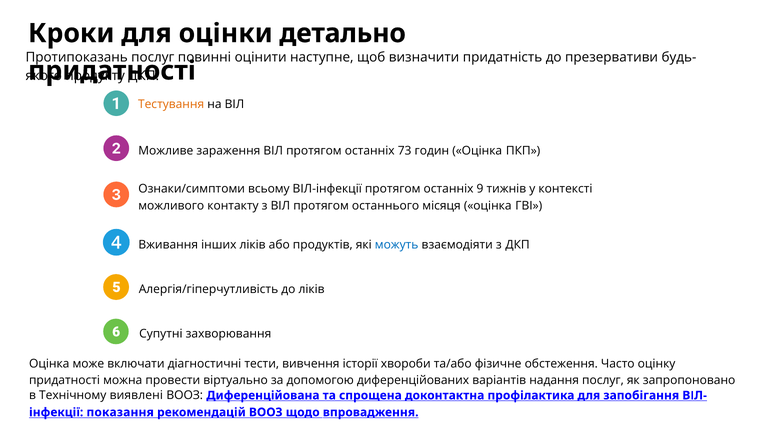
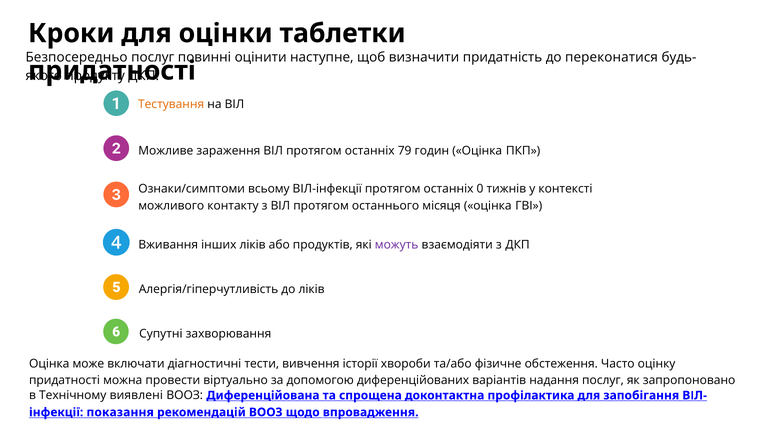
детально: детально -> таблетки
Протипоказань: Протипоказань -> Безпосередньо
презервативи: презервативи -> переконатися
73: 73 -> 79
9: 9 -> 0
можуть colour: blue -> purple
